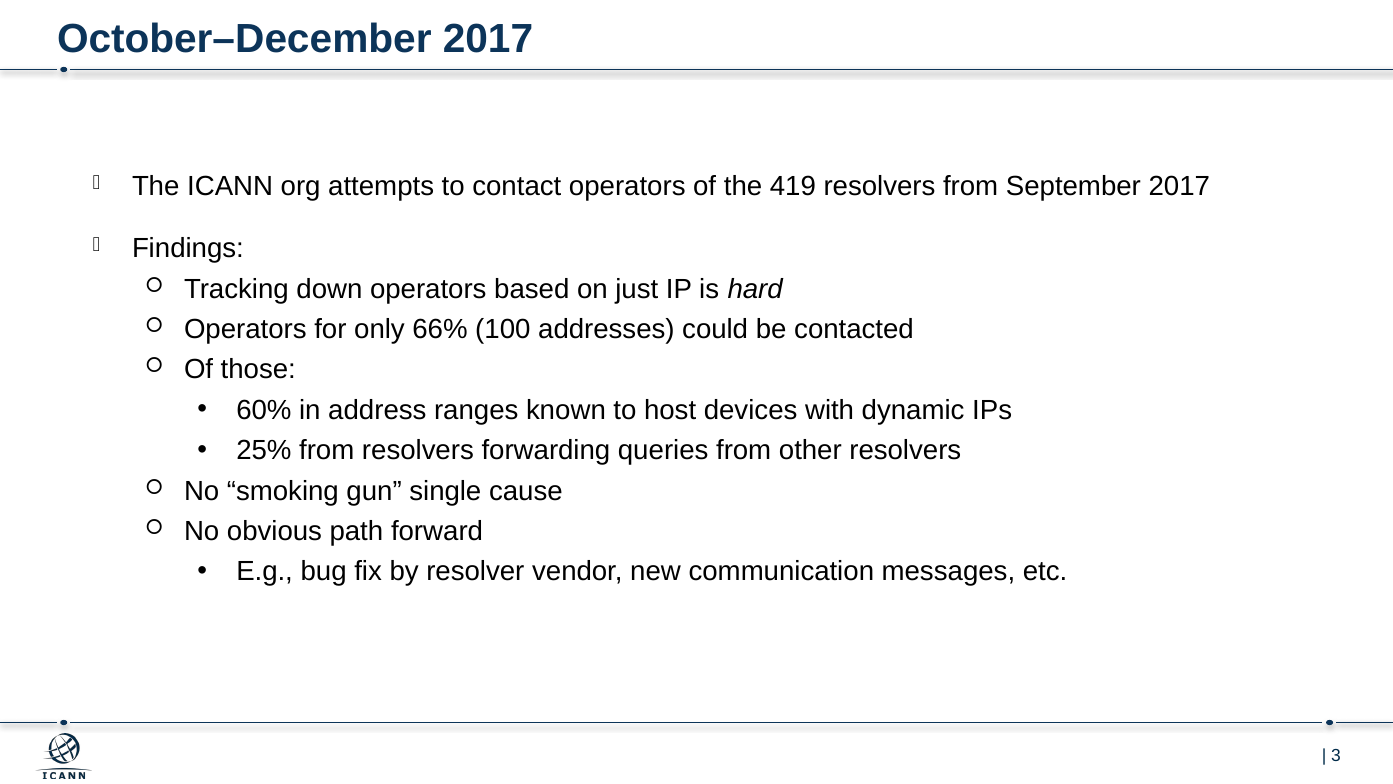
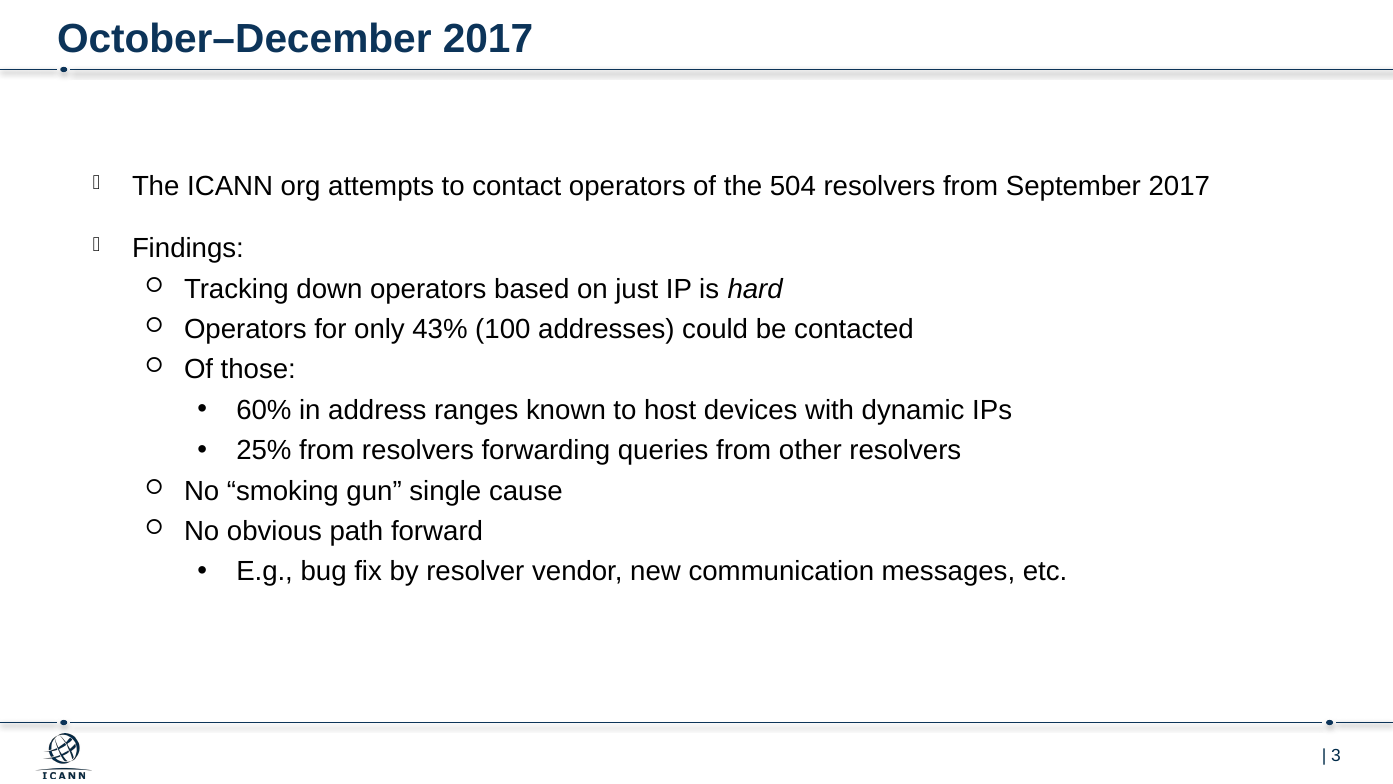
419: 419 -> 504
66%: 66% -> 43%
